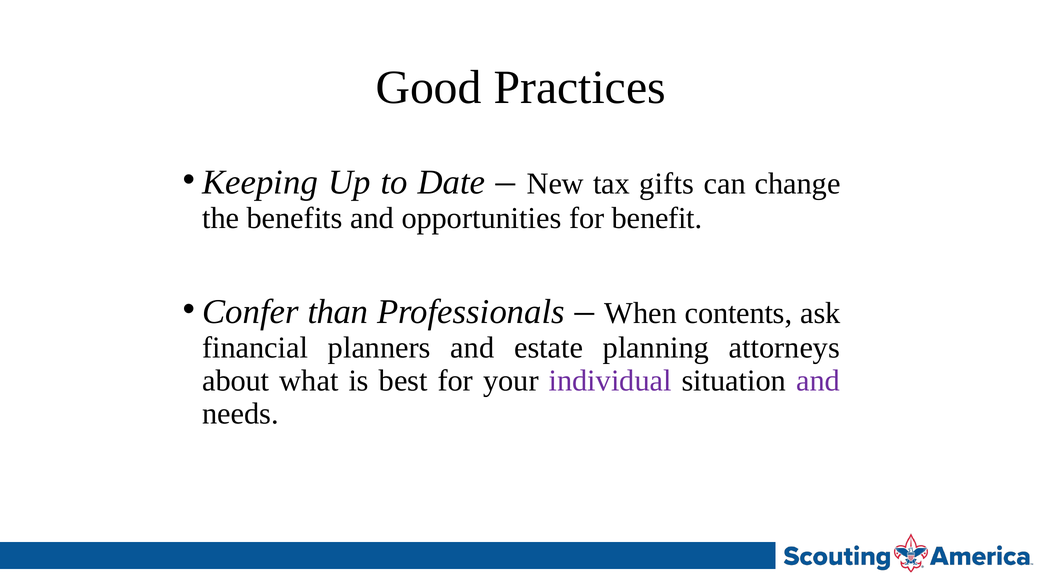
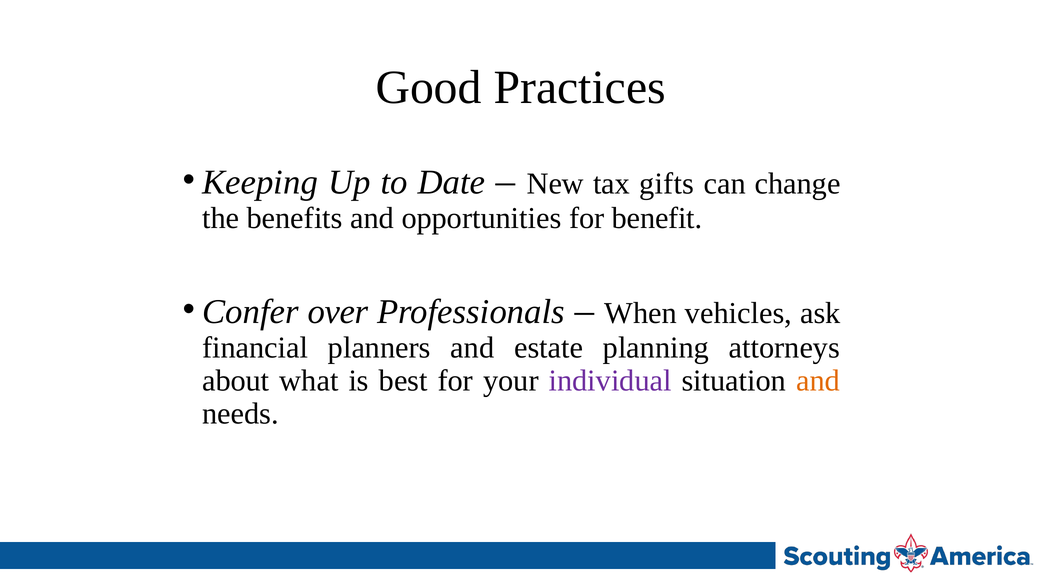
than: than -> over
contents: contents -> vehicles
and at (818, 381) colour: purple -> orange
